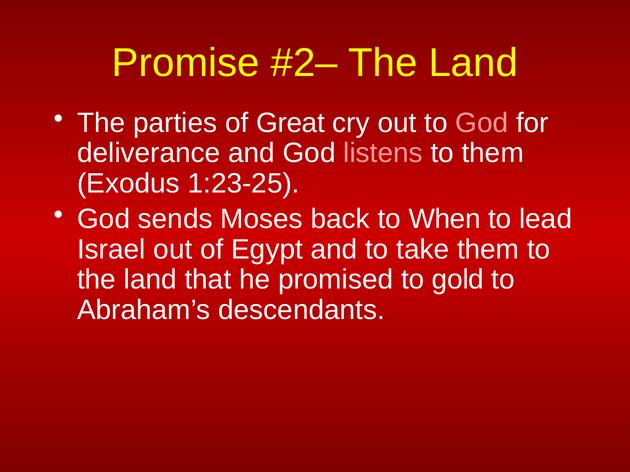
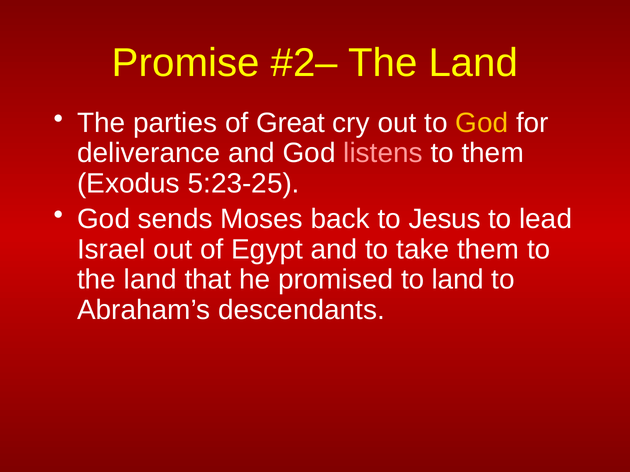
God at (482, 123) colour: pink -> yellow
1:23-25: 1:23-25 -> 5:23-25
When: When -> Jesus
to gold: gold -> land
